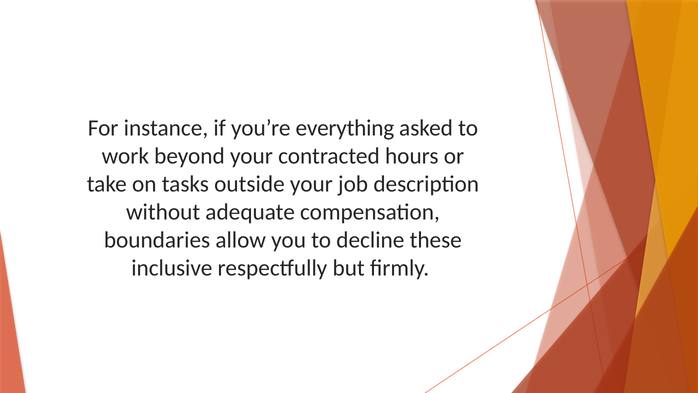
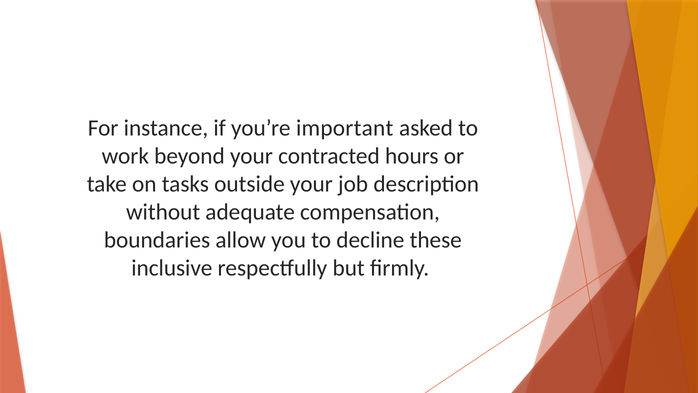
everything: everything -> important
